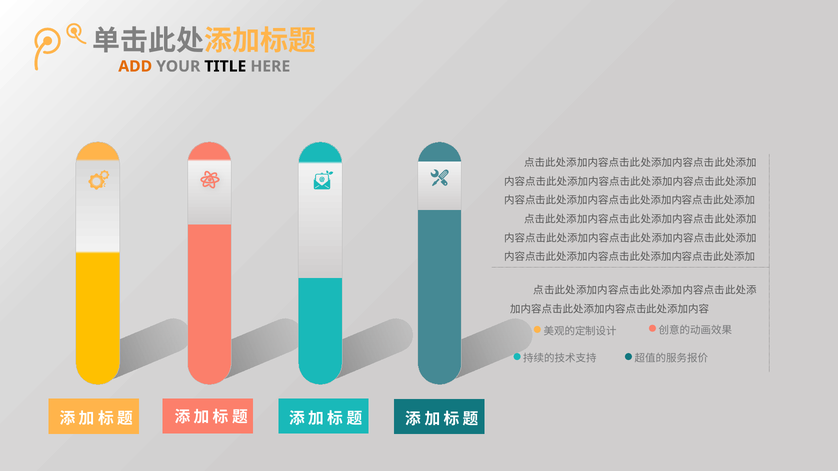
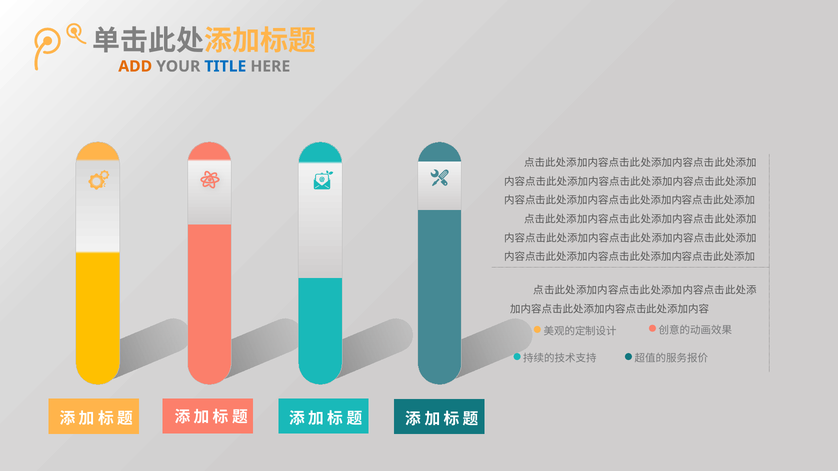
TITLE colour: black -> blue
